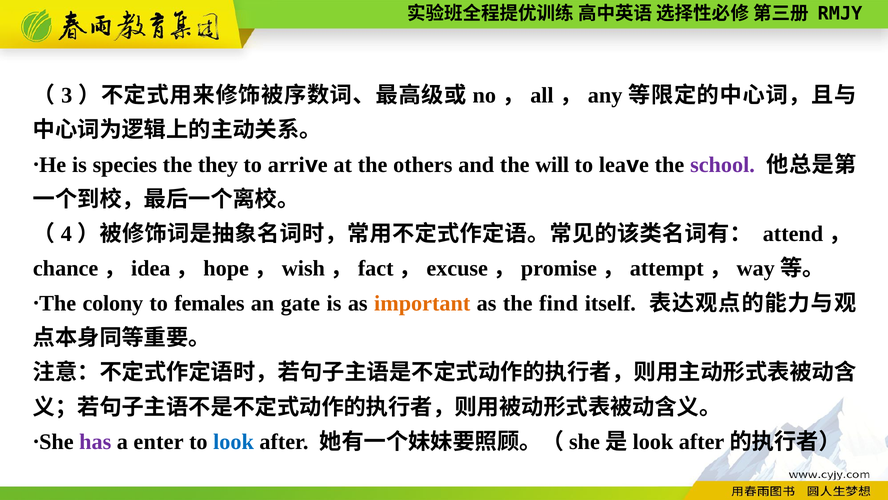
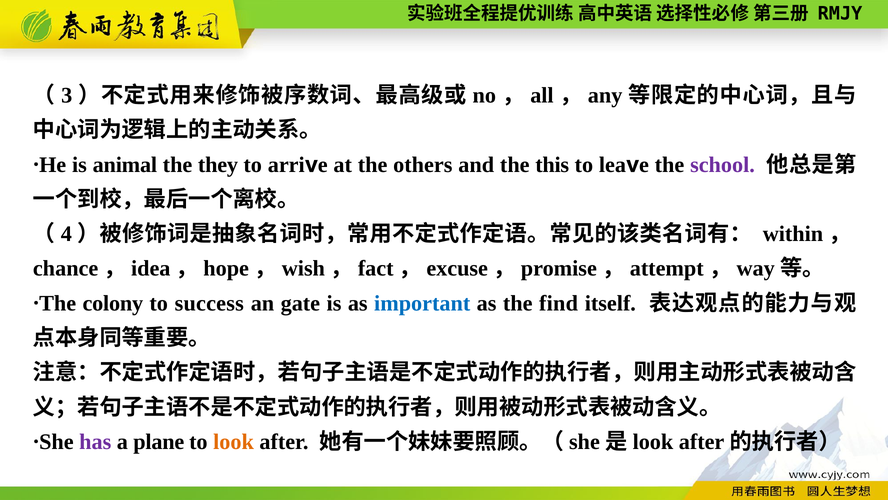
species: species -> animal
will: will -> this
attend: attend -> within
females: females -> success
important colour: orange -> blue
enter: enter -> plane
look colour: blue -> orange
